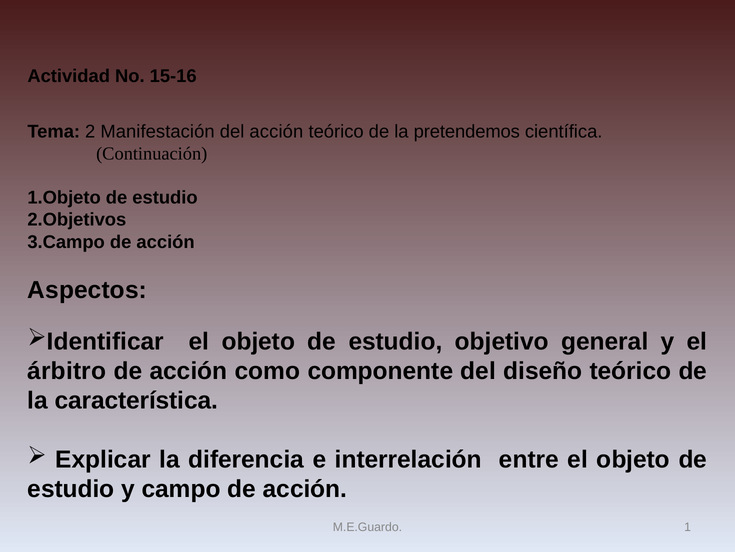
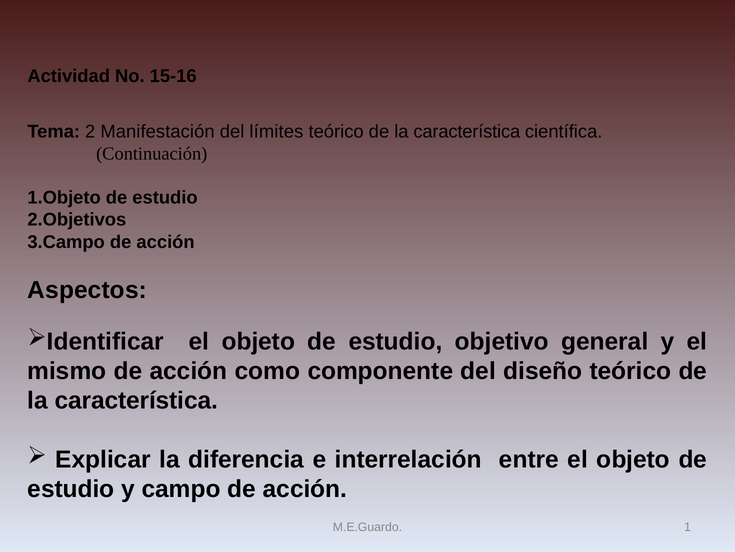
del acción: acción -> límites
pretendemos at (467, 131): pretendemos -> característica
árbitro: árbitro -> mismo
